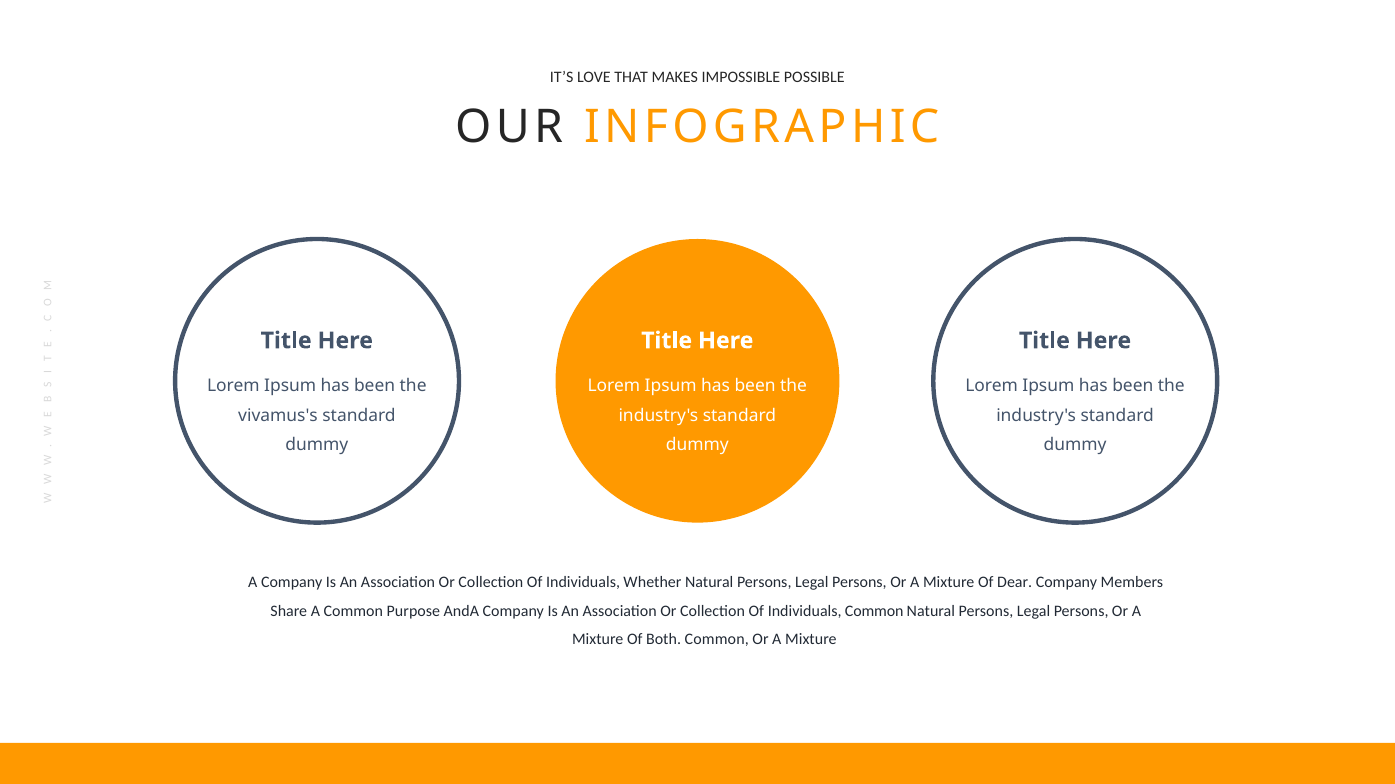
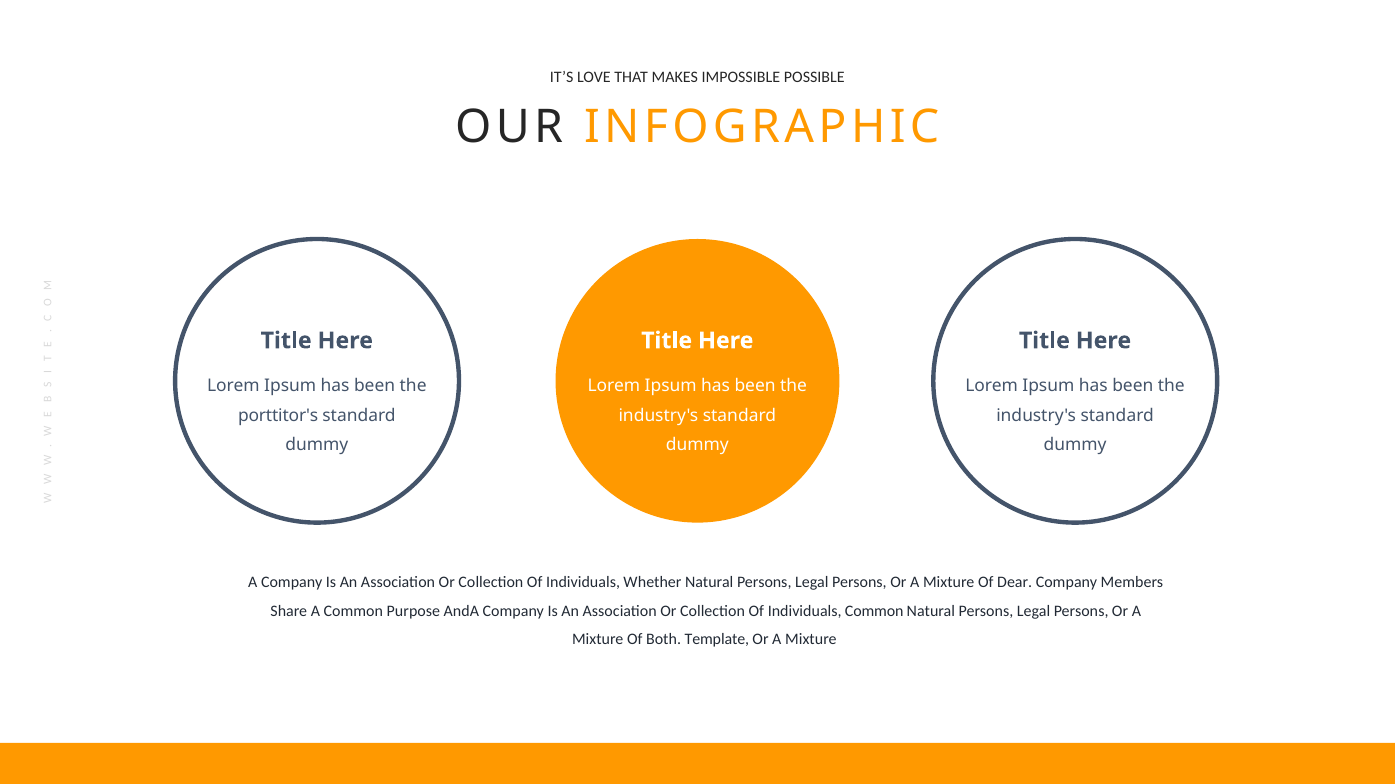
vivamus's: vivamus's -> porttitor's
Both Common: Common -> Template
